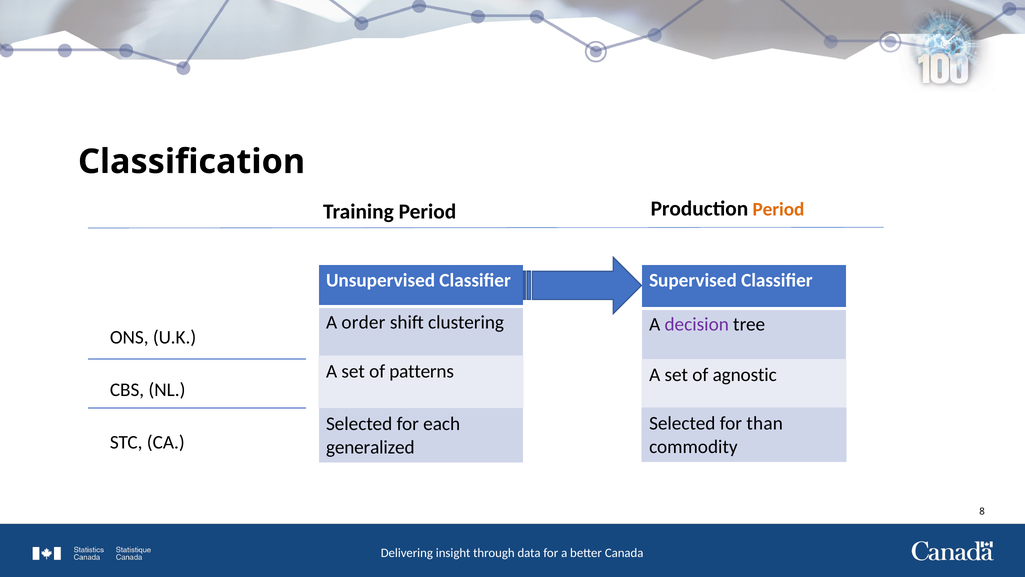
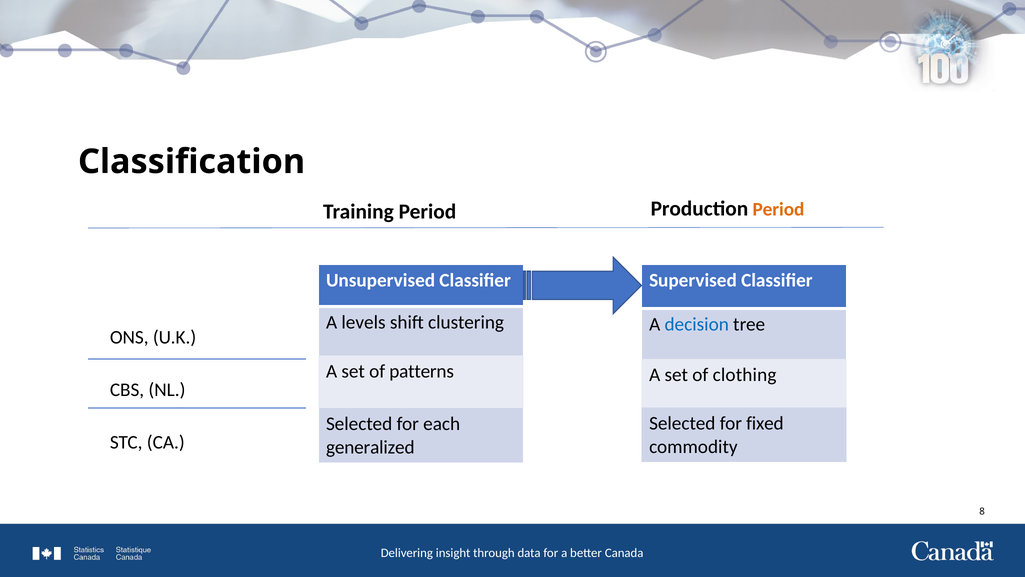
order: order -> levels
decision colour: purple -> blue
agnostic: agnostic -> clothing
than: than -> fixed
